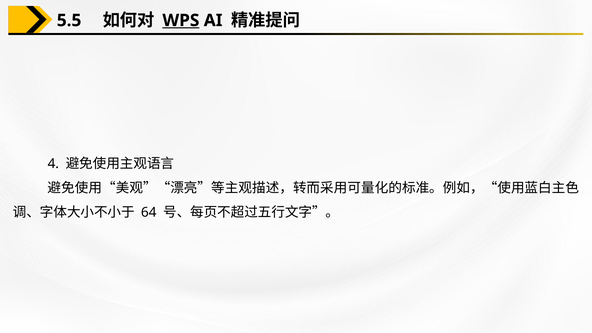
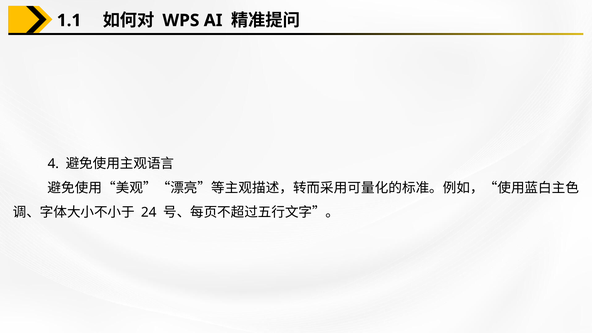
5.5: 5.5 -> 1.1
WPS underline: present -> none
64: 64 -> 24
